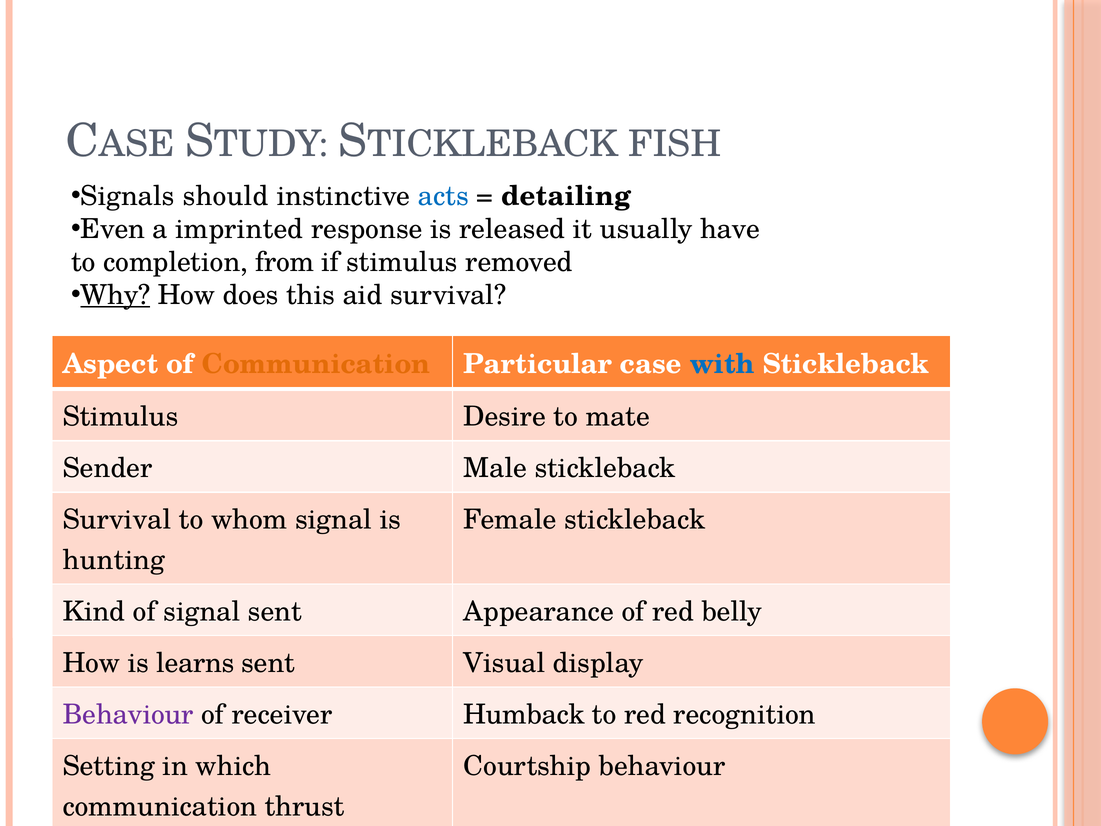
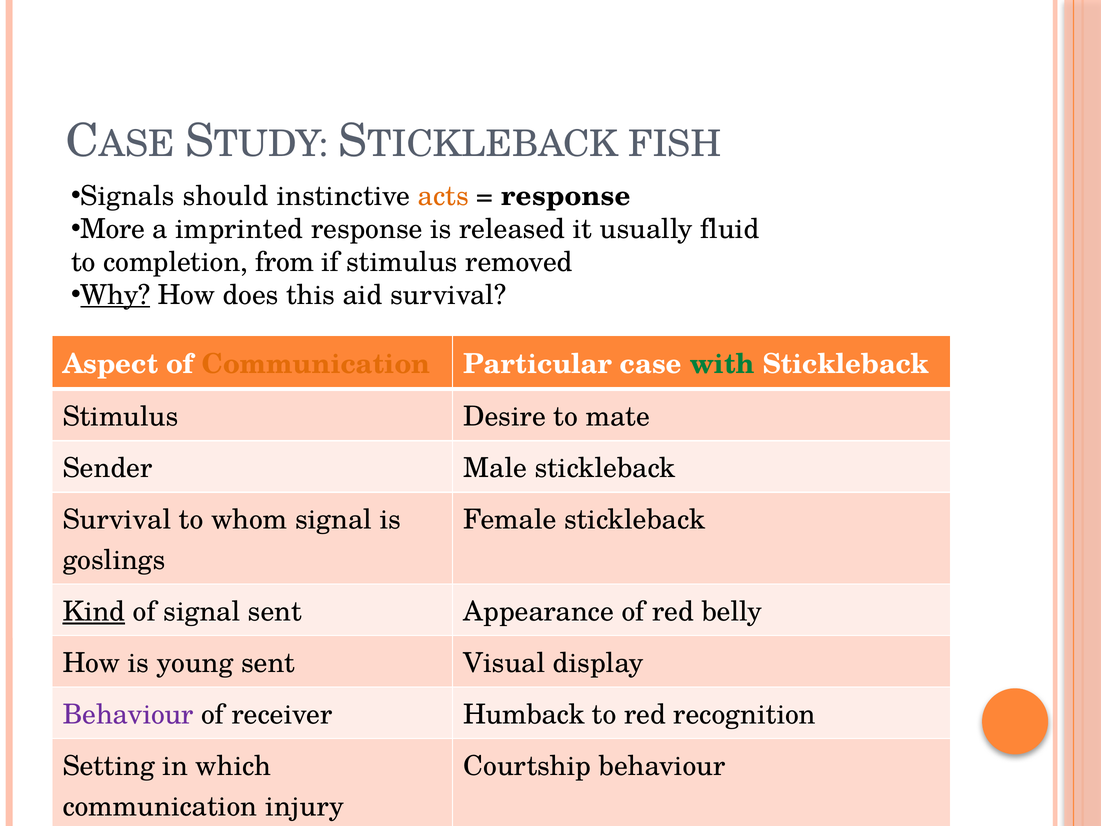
acts colour: blue -> orange
detailing at (566, 196): detailing -> response
Even: Even -> More
have: have -> fluid
with colour: blue -> green
hunting: hunting -> goslings
Kind underline: none -> present
learns: learns -> young
thrust: thrust -> injury
